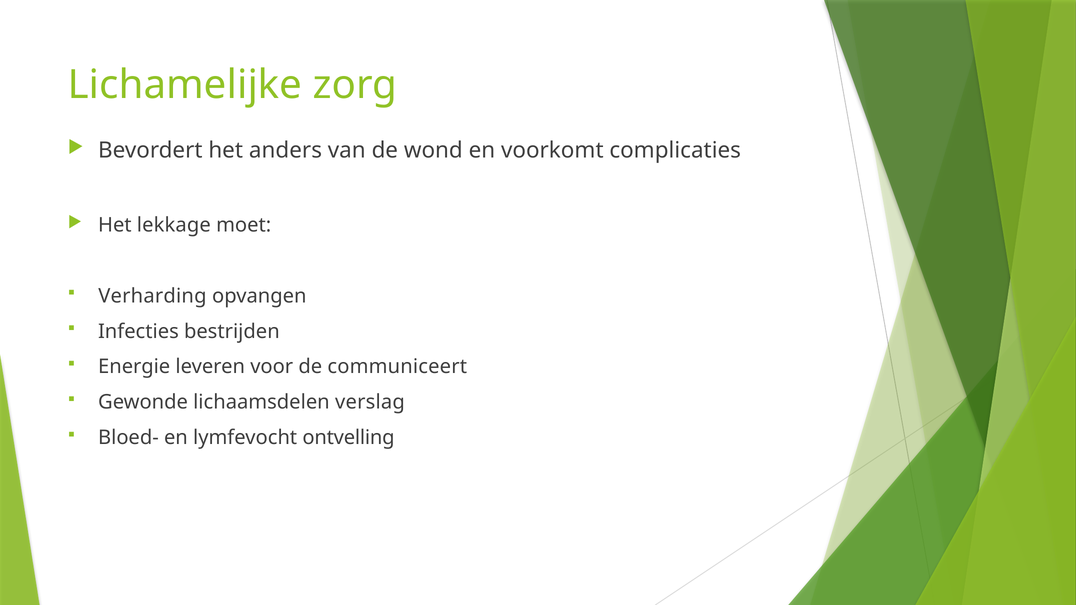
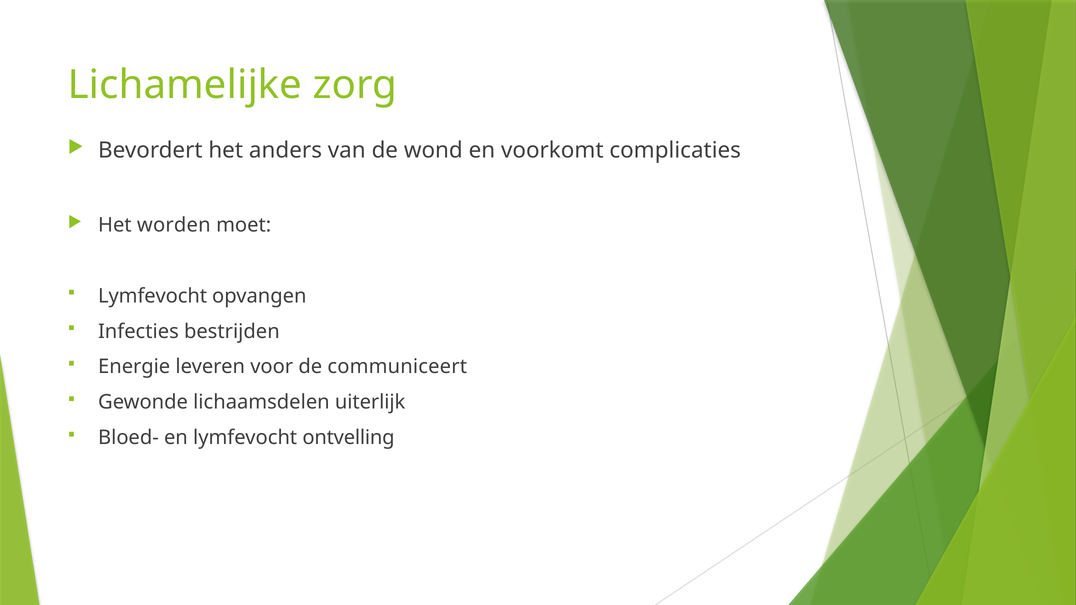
lekkage: lekkage -> worden
Verharding at (152, 296): Verharding -> Lymfevocht
verslag: verslag -> uiterlijk
